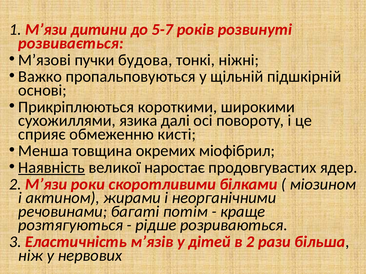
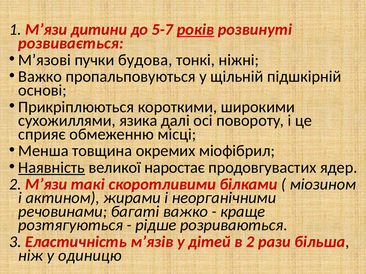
років underline: none -> present
кисті: кисті -> місці
роки: роки -> такі
багаті потім: потім -> важко
нервових: нервових -> одиницю
